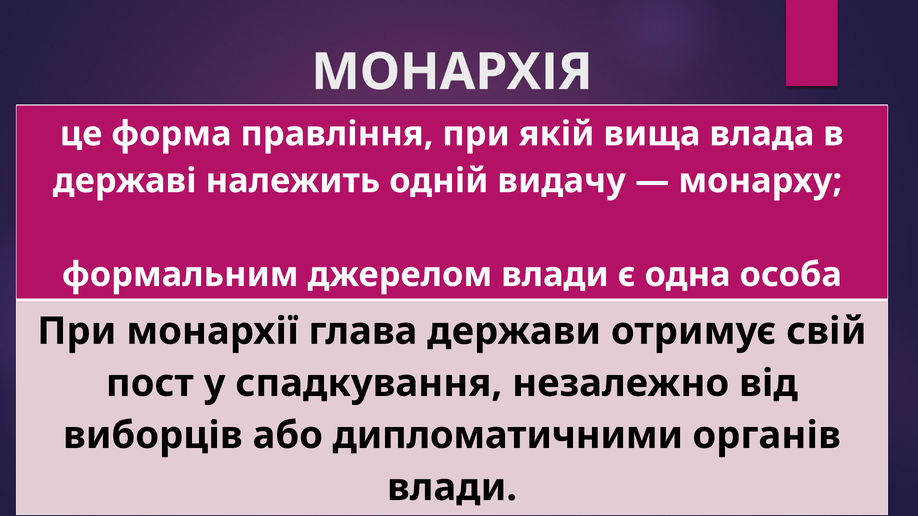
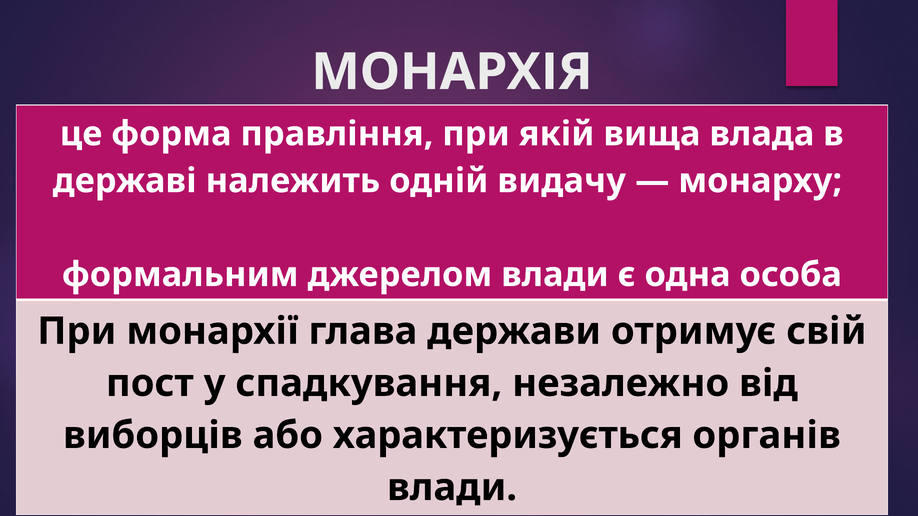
дипломатичними: дипломатичними -> характеризується
